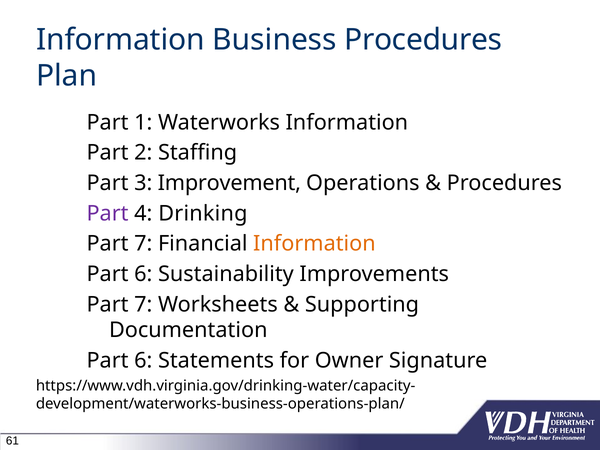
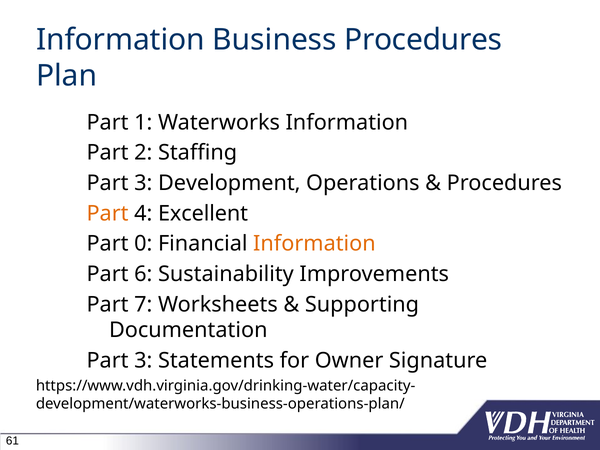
Improvement: Improvement -> Development
Part at (108, 213) colour: purple -> orange
Drinking: Drinking -> Excellent
7 at (143, 244): 7 -> 0
6 at (143, 361): 6 -> 3
